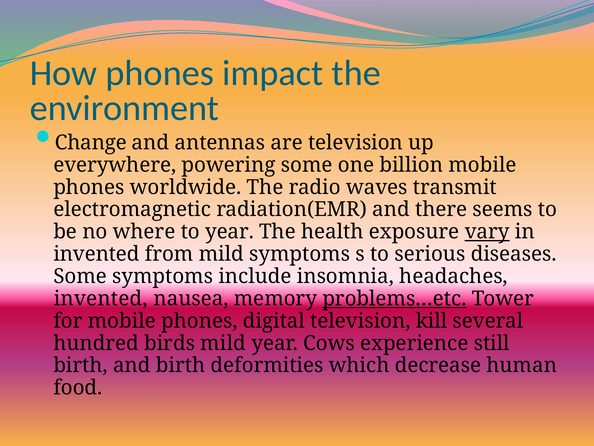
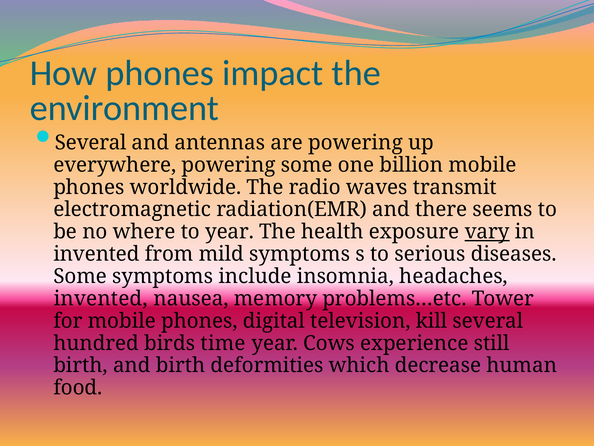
Change at (91, 142): Change -> Several
are television: television -> powering
problems…etc underline: present -> none
birds mild: mild -> time
